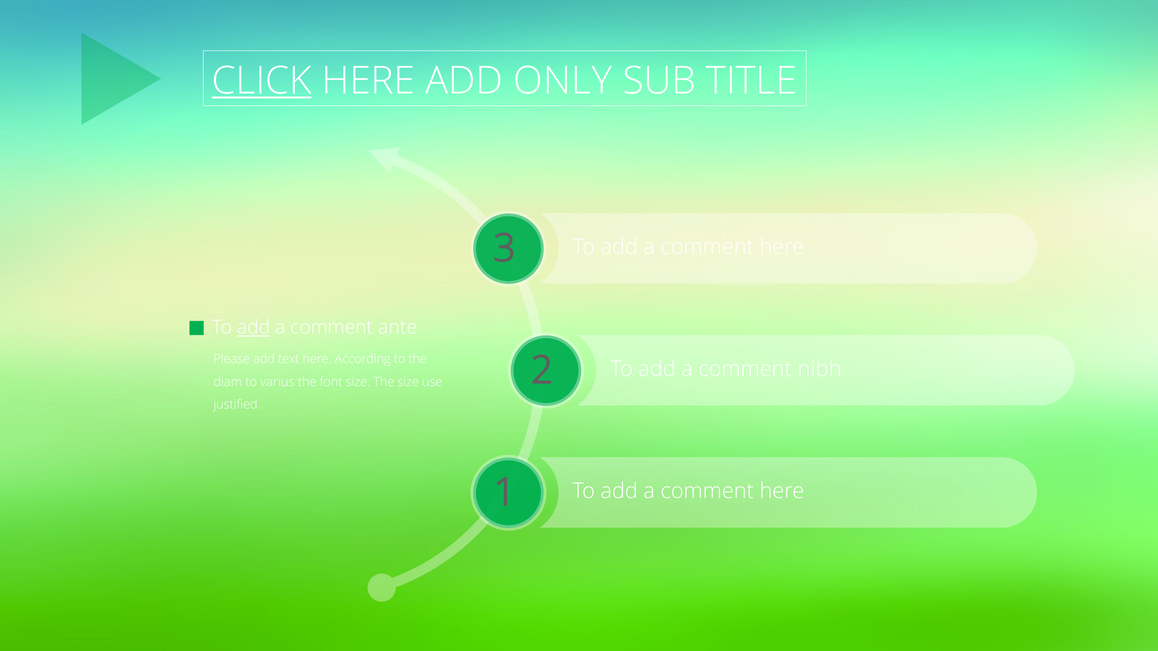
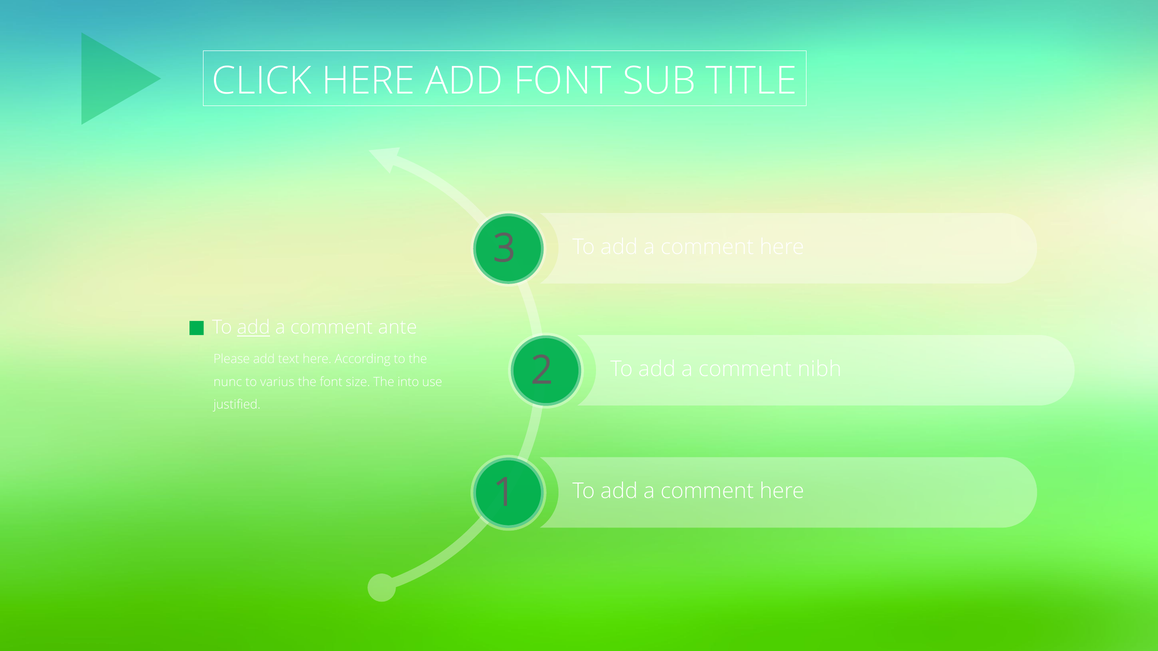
CLICK underline: present -> none
ADD ONLY: ONLY -> FONT
diam: diam -> nunc
The size: size -> into
